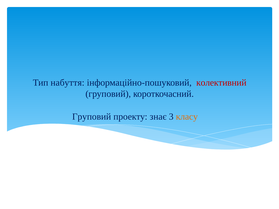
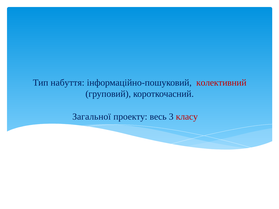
Груповий at (92, 117): Груповий -> Загальної
знає: знає -> весь
класу colour: orange -> red
